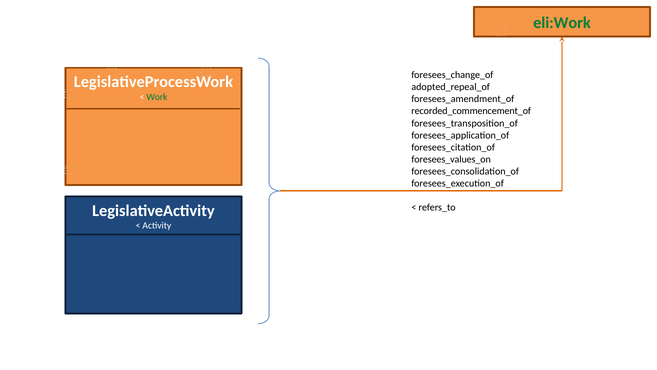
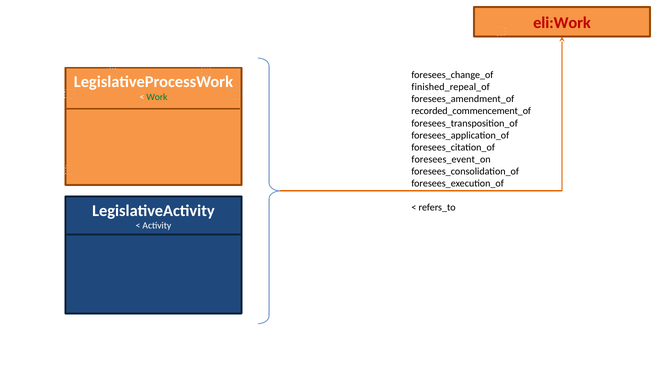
eli:Work colour: green -> red
adopted_repeal_of: adopted_repeal_of -> finished_repeal_of
foresees_values_on: foresees_values_on -> foresees_event_on
